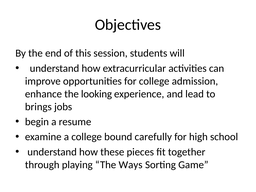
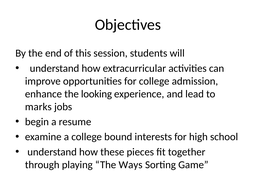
brings: brings -> marks
carefully: carefully -> interests
